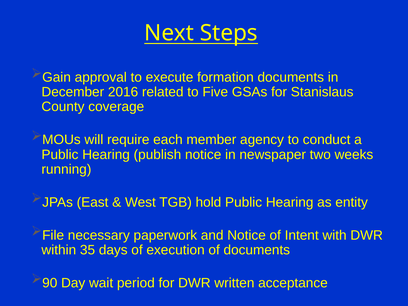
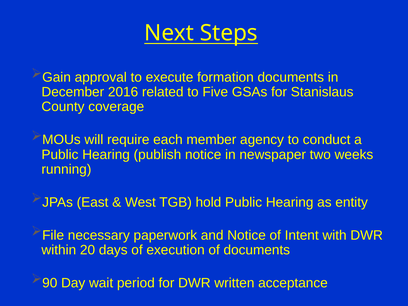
35: 35 -> 20
